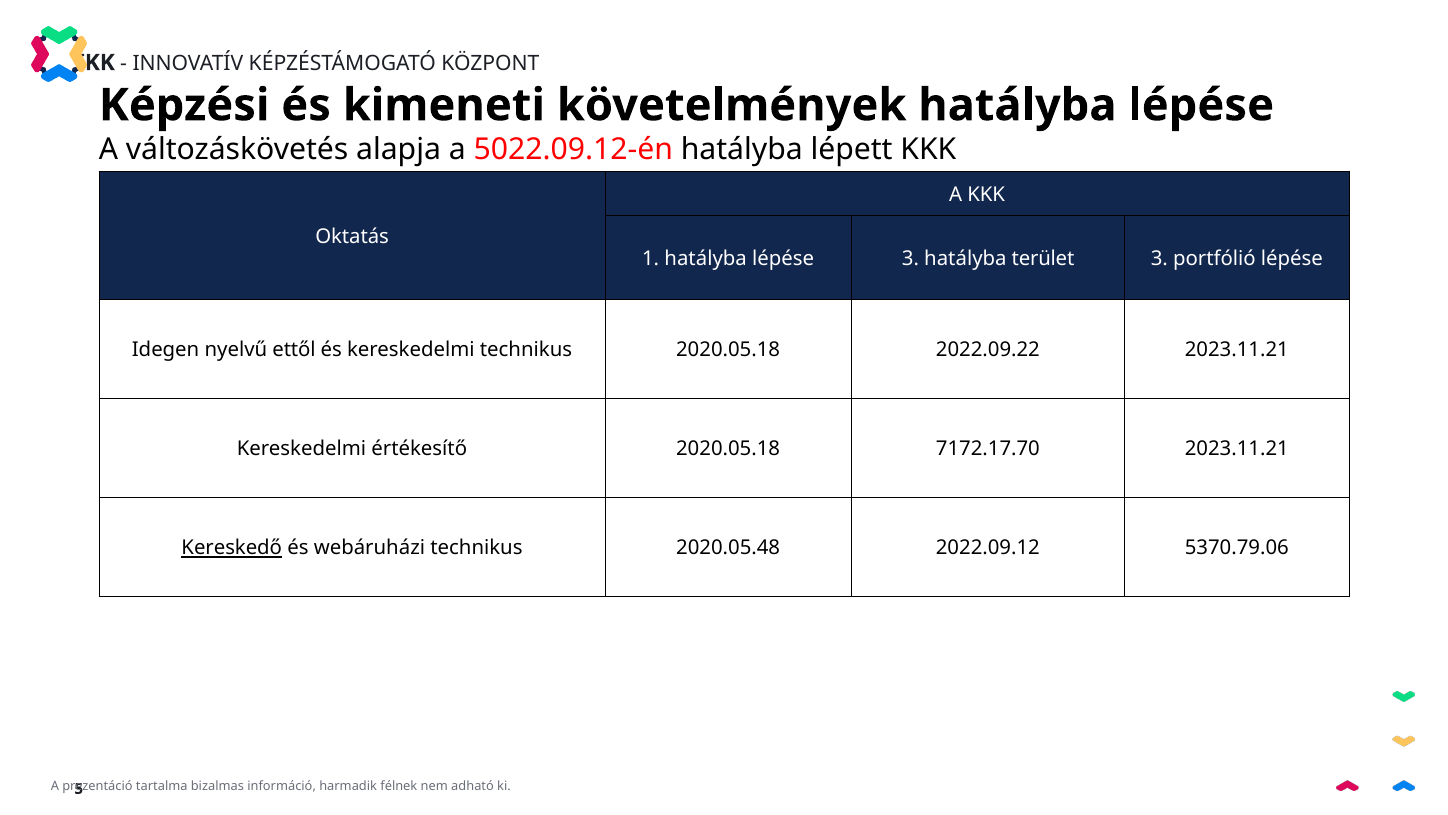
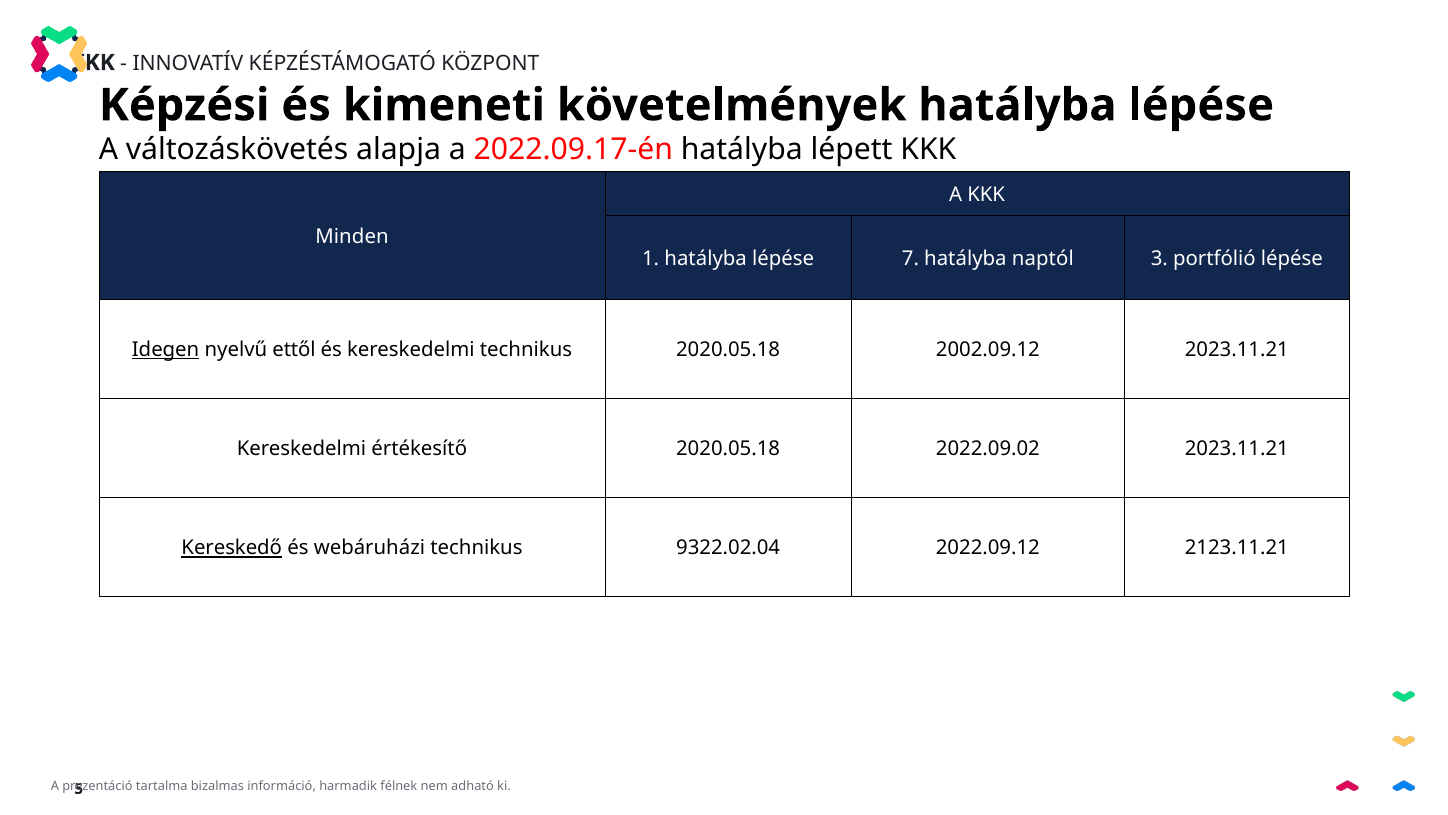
5022.09.12-én: 5022.09.12-én -> 2022.09.17-én
Oktatás: Oktatás -> Minden
lépése 3: 3 -> 7
terület: terület -> naptól
Idegen underline: none -> present
2022.09.22: 2022.09.22 -> 2002.09.12
7172.17.70: 7172.17.70 -> 2022.09.02
2020.05.48: 2020.05.48 -> 9322.02.04
5370.79.06: 5370.79.06 -> 2123.11.21
